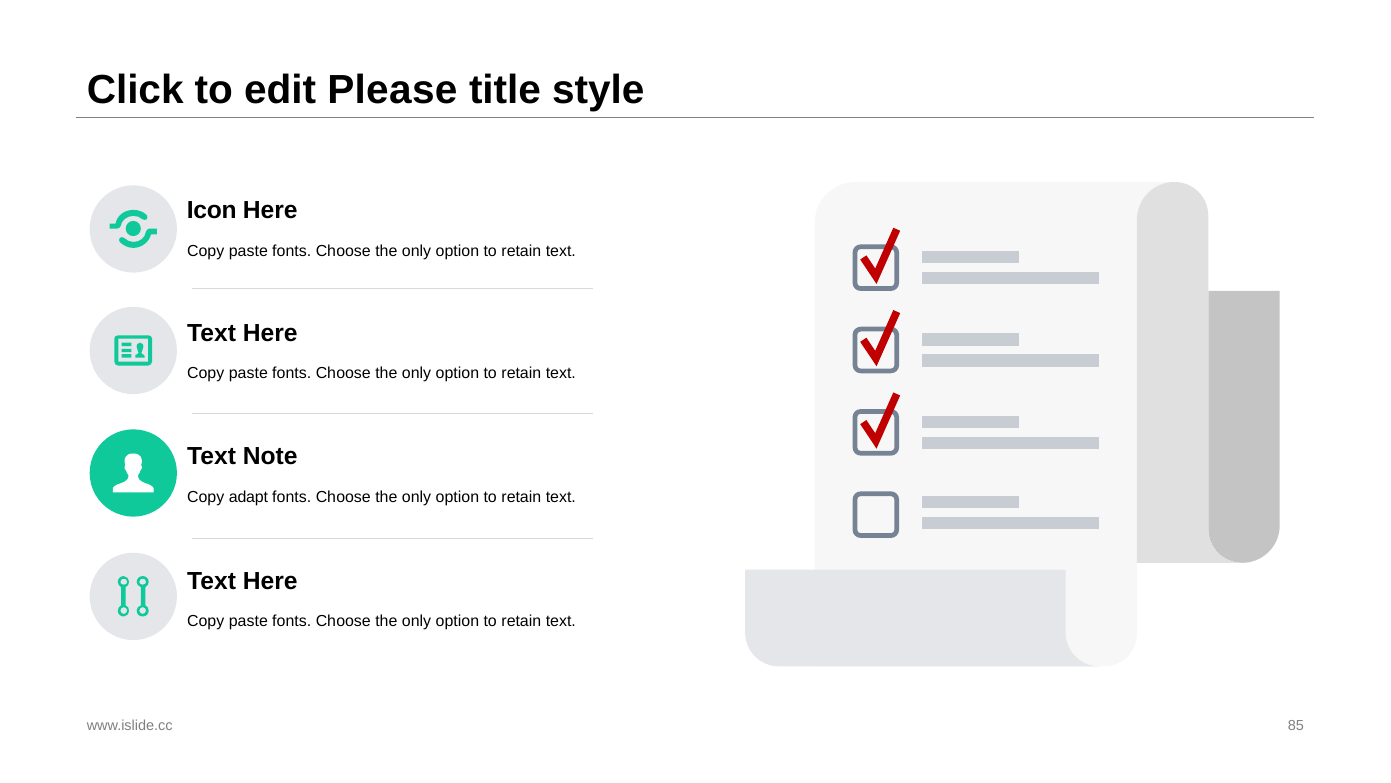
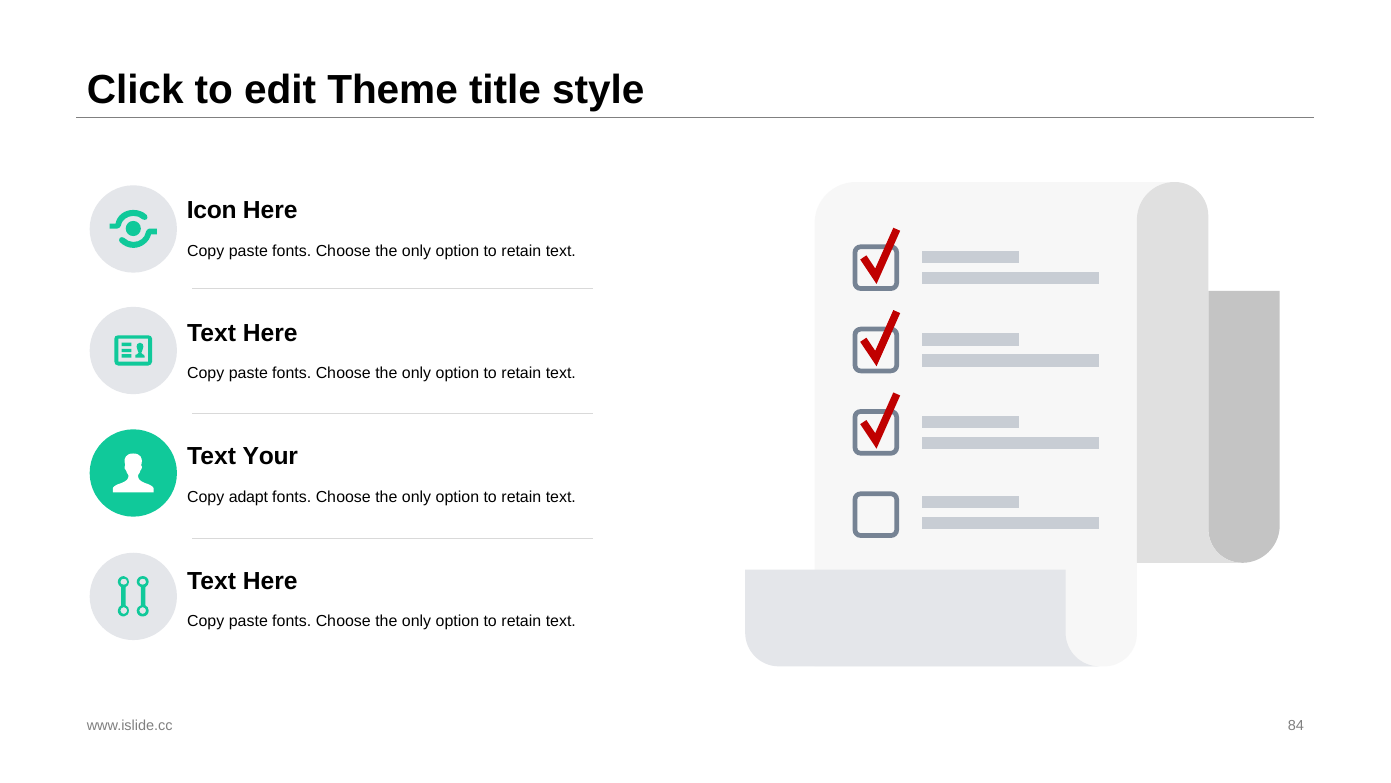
Please: Please -> Theme
Note: Note -> Your
85: 85 -> 84
